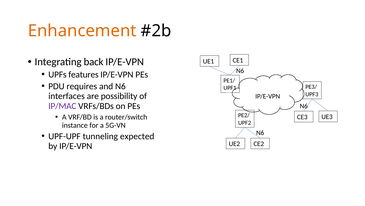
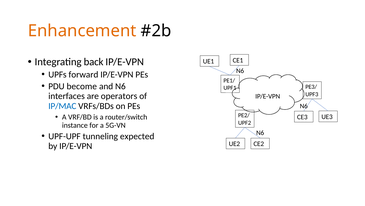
features: features -> forward
requires: requires -> become
possibility: possibility -> operators
IP/MAC colour: purple -> blue
